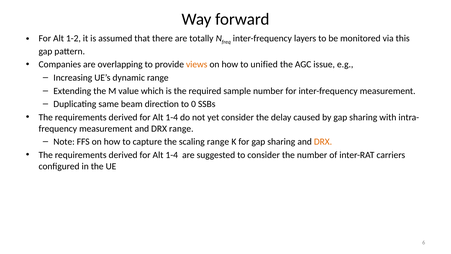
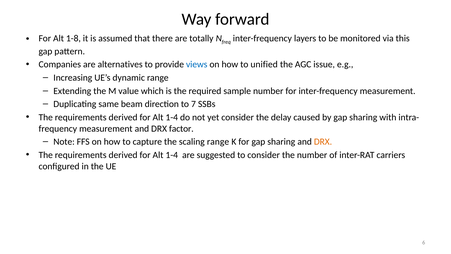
1-2: 1-2 -> 1-8
overlapping: overlapping -> alternatives
views colour: orange -> blue
0: 0 -> 7
DRX range: range -> factor
